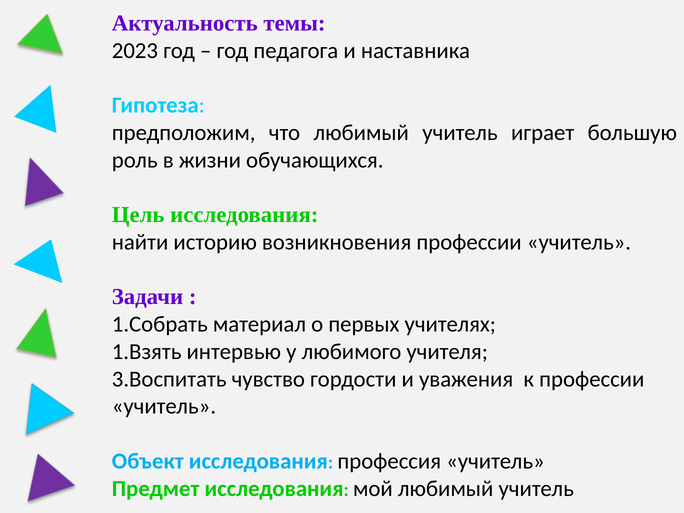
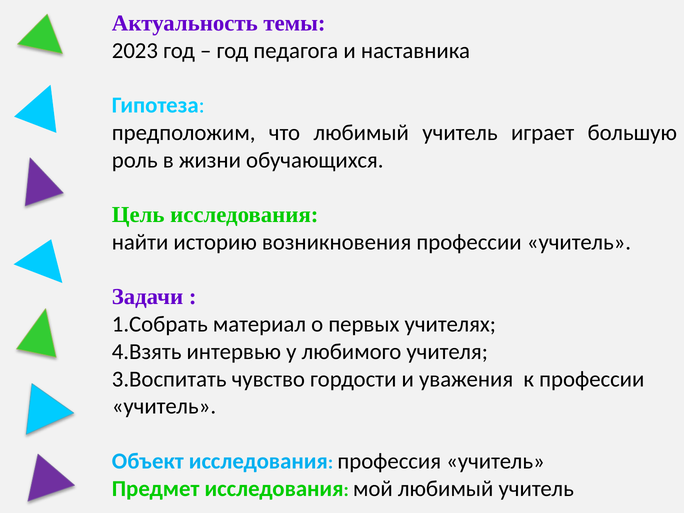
1.Взять: 1.Взять -> 4.Взять
